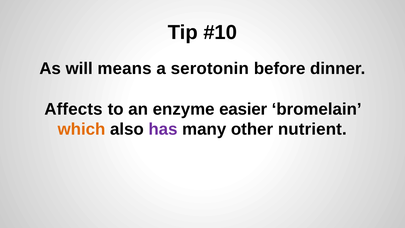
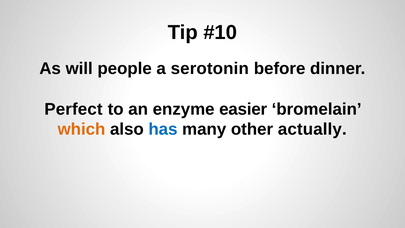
means: means -> people
Affects: Affects -> Perfect
has colour: purple -> blue
nutrient: nutrient -> actually
